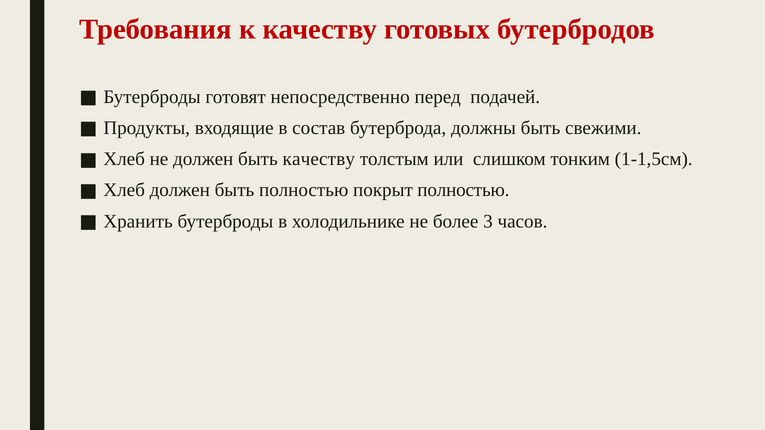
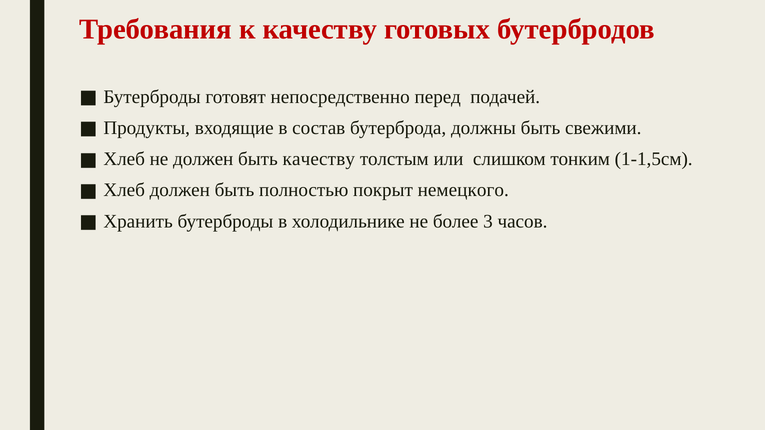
покрыт полностью: полностью -> немецкого
